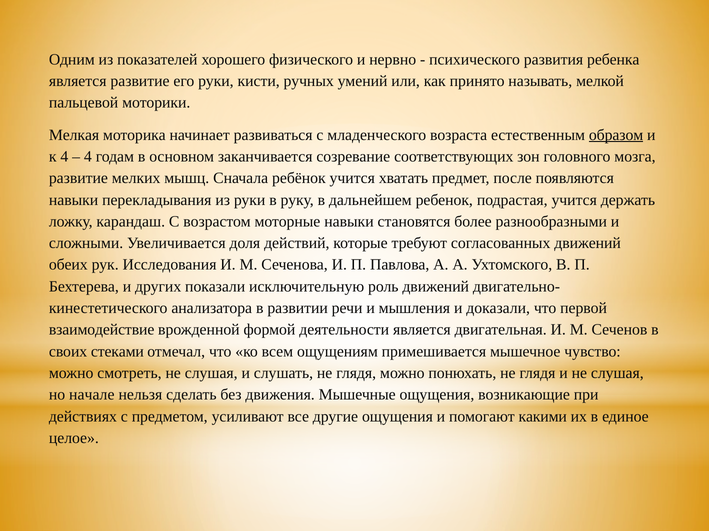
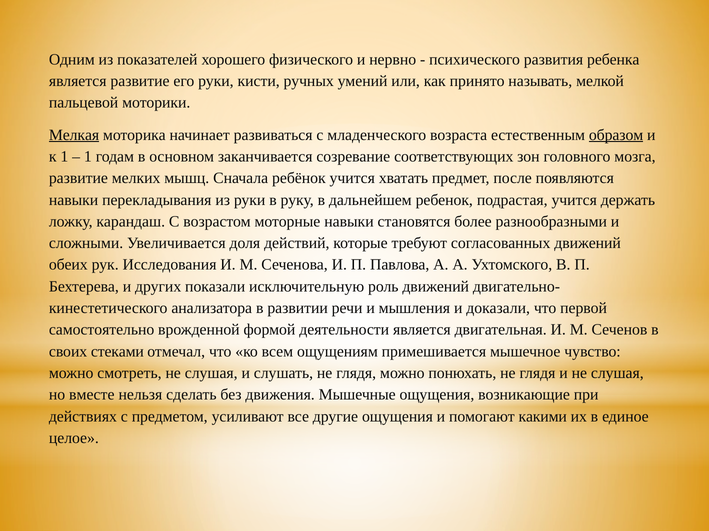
Мелкая underline: none -> present
к 4: 4 -> 1
4 at (88, 157): 4 -> 1
взаимодействие: взаимодействие -> самостоятельно
начале: начале -> вместе
